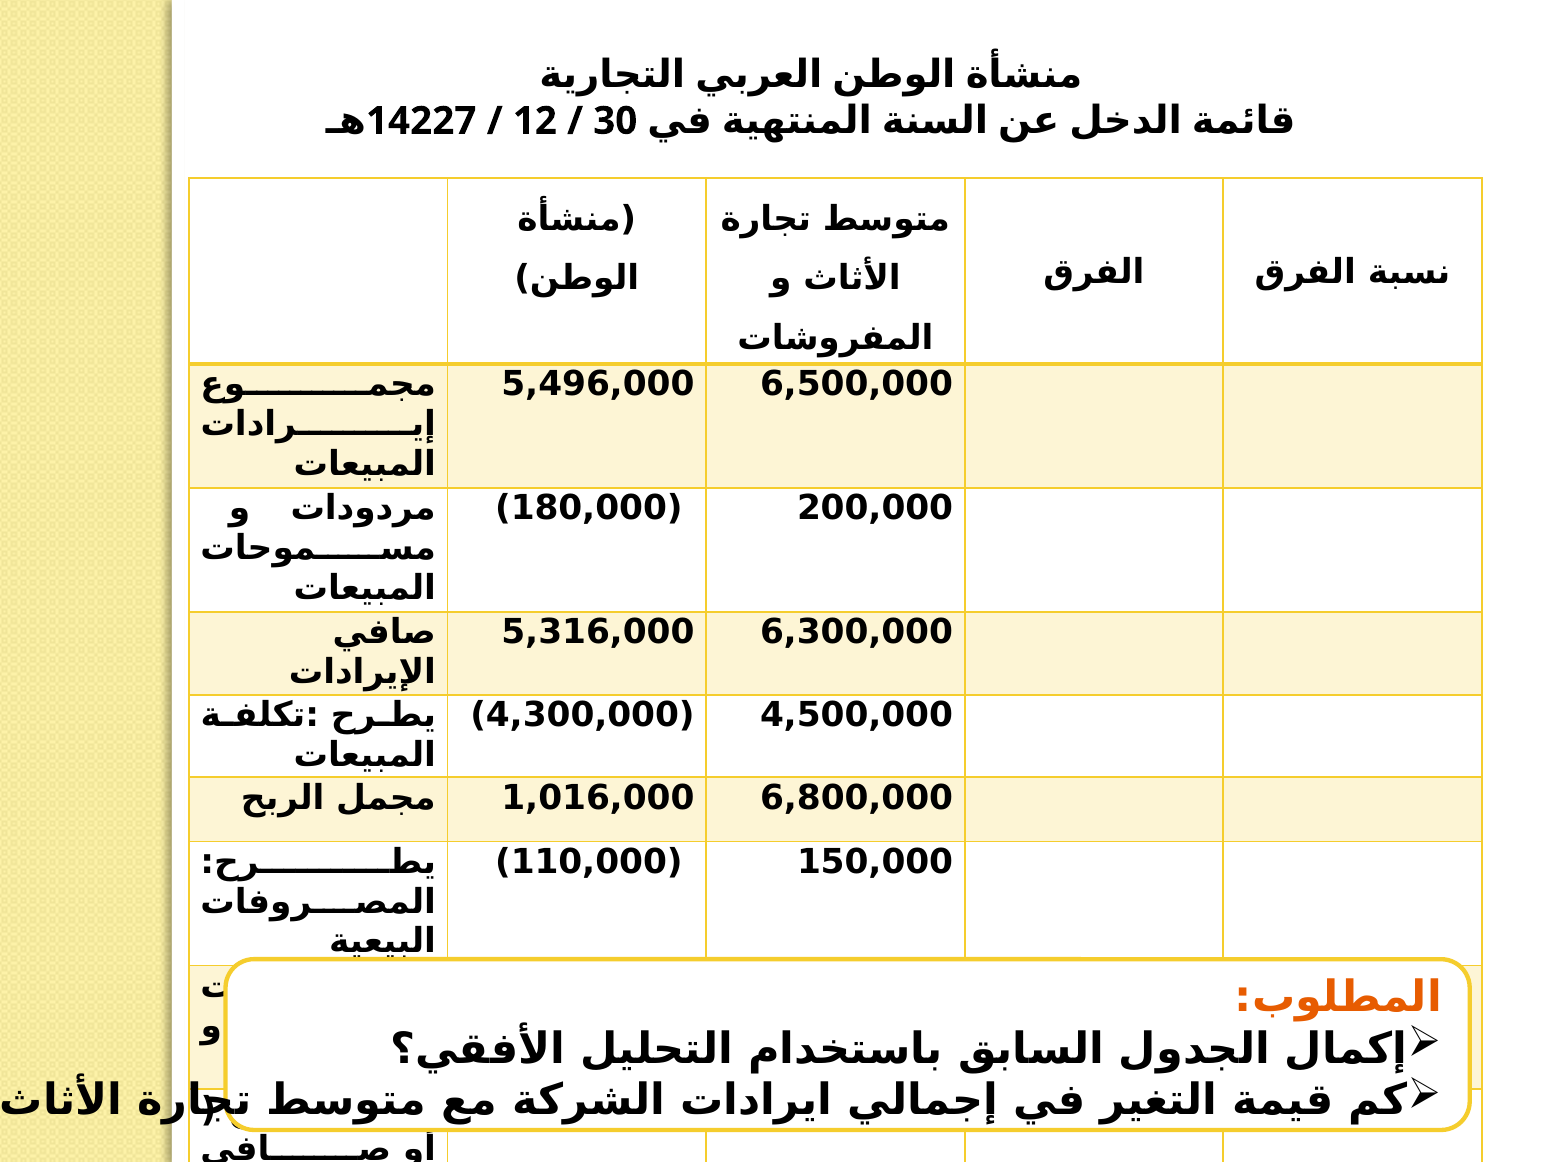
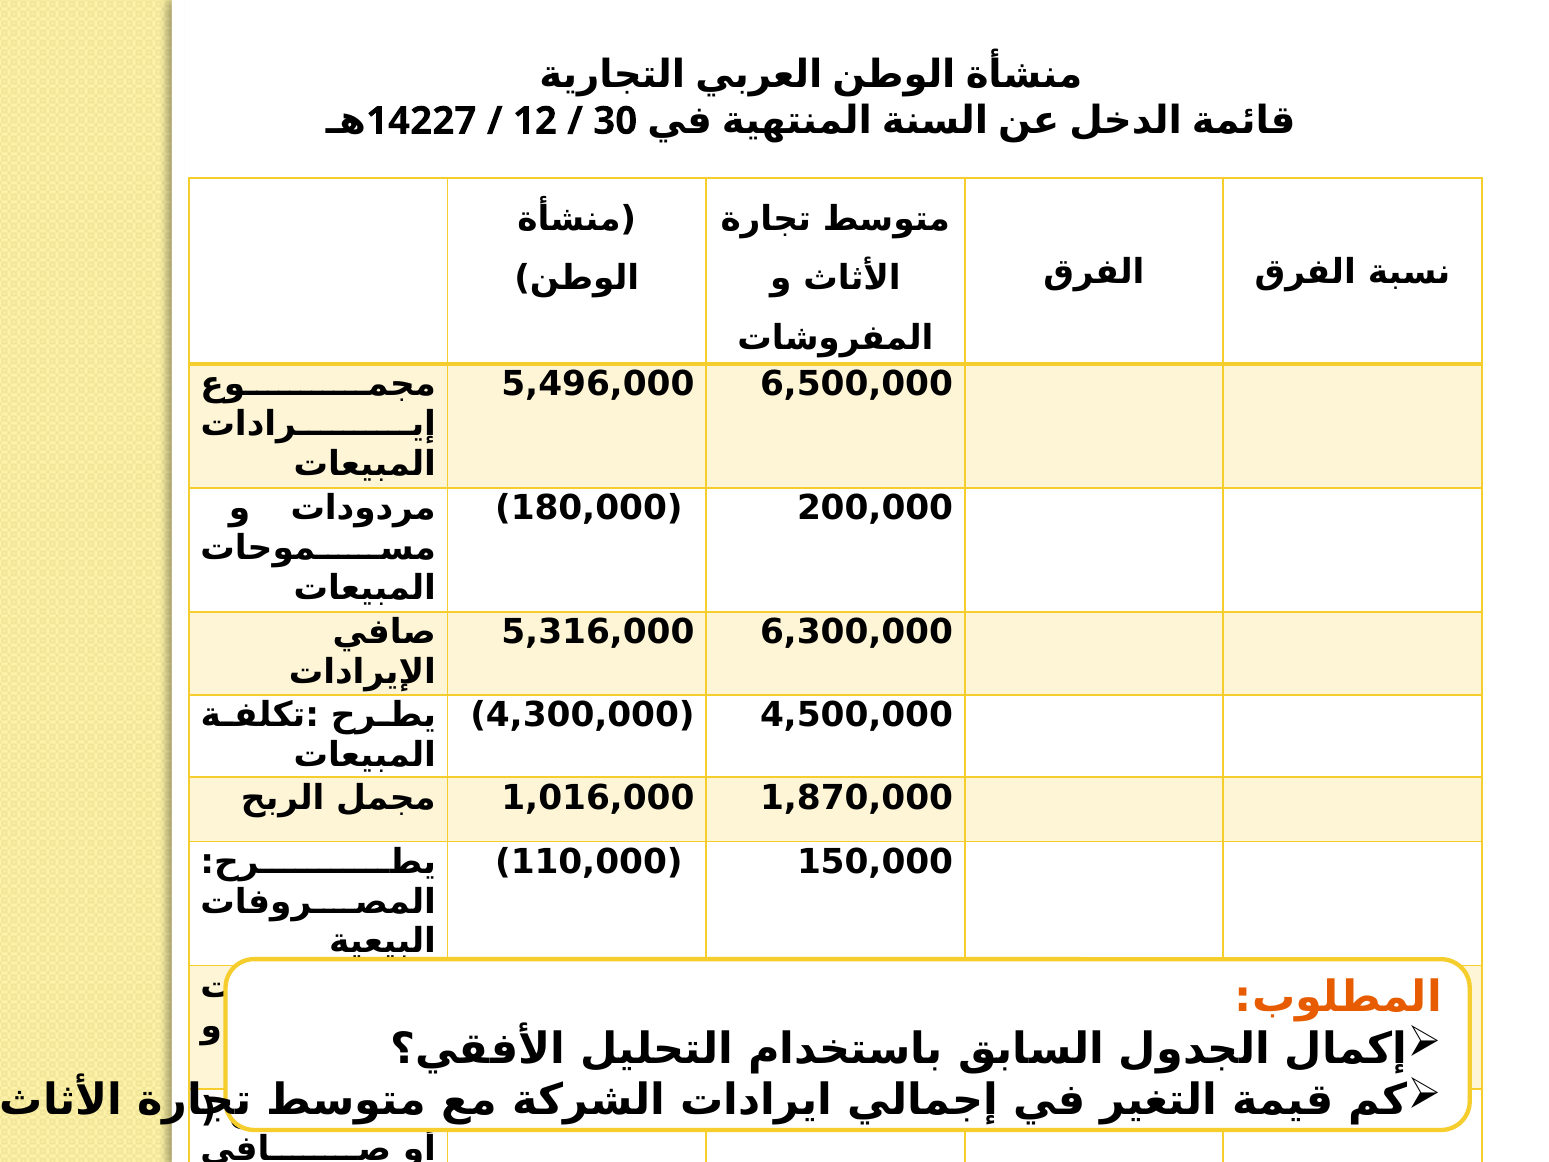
6,800,000: 6,800,000 -> 1,870,000
